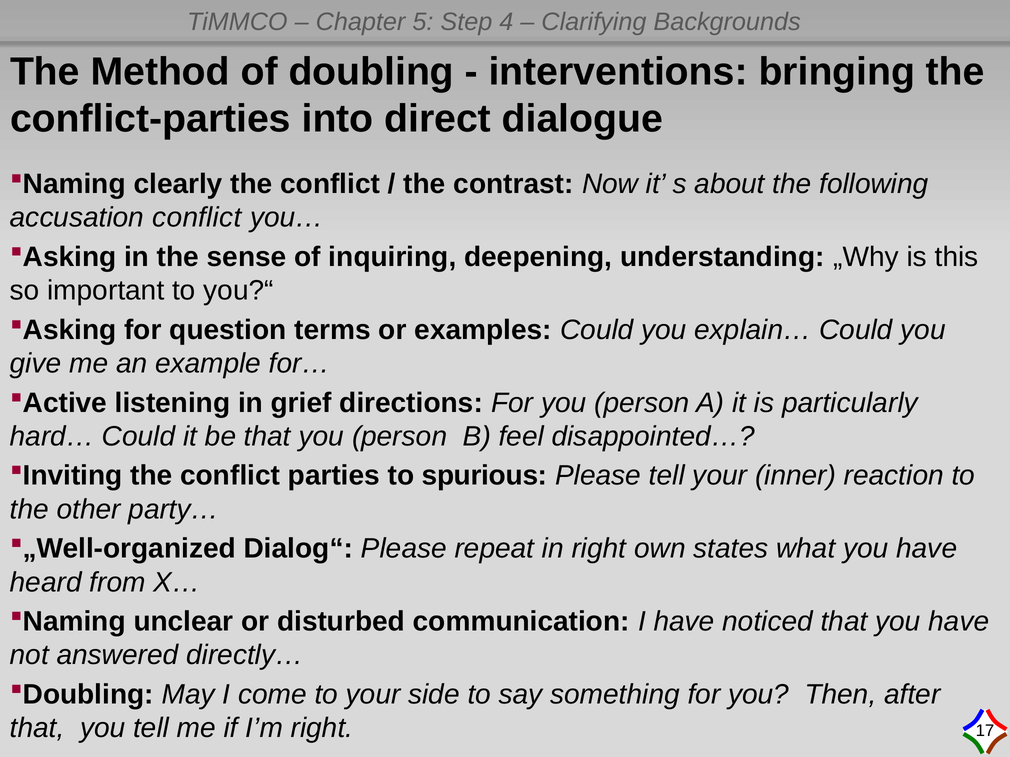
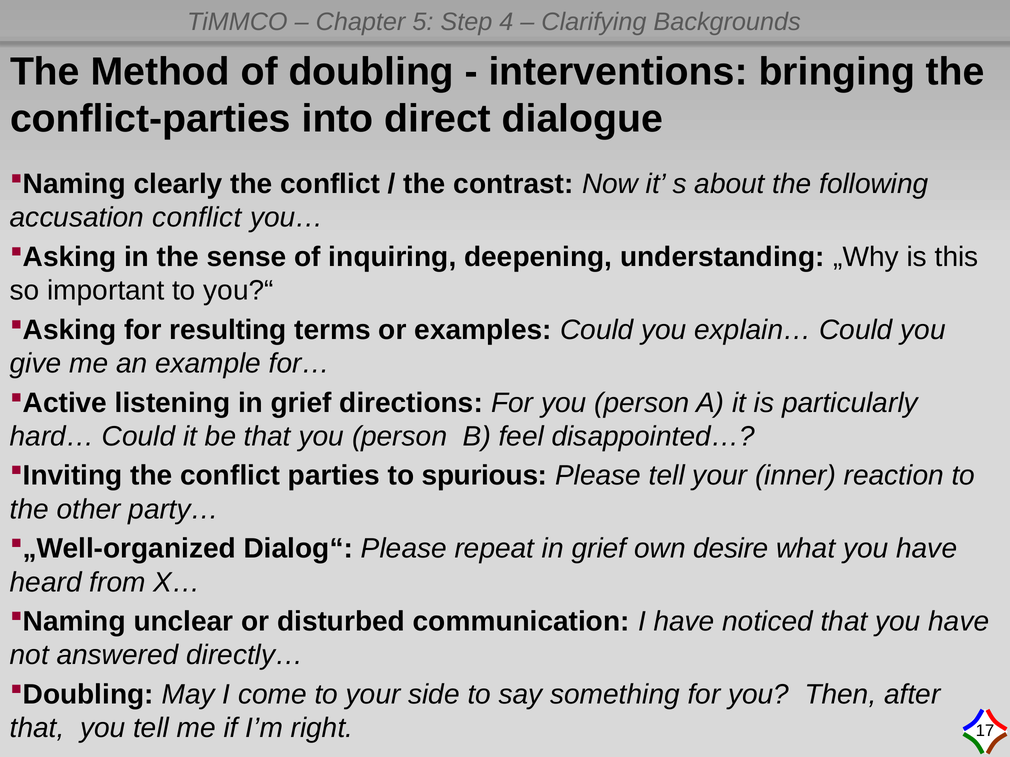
question: question -> resulting
repeat in right: right -> grief
states: states -> desire
